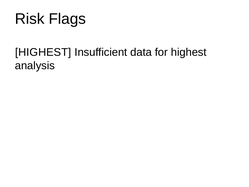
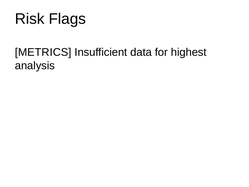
HIGHEST at (43, 52): HIGHEST -> METRICS
